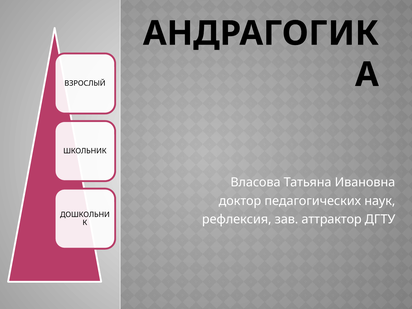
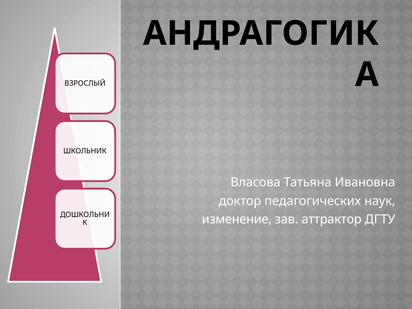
рефлексия: рефлексия -> изменение
